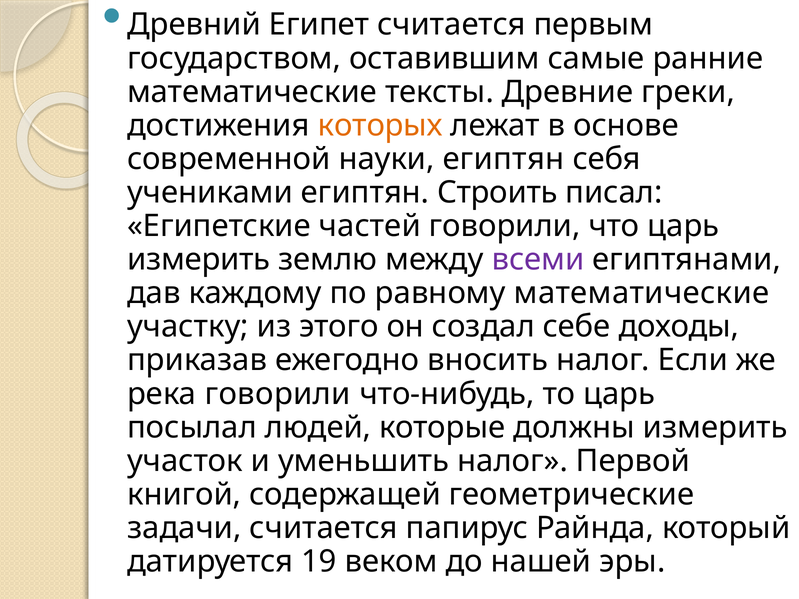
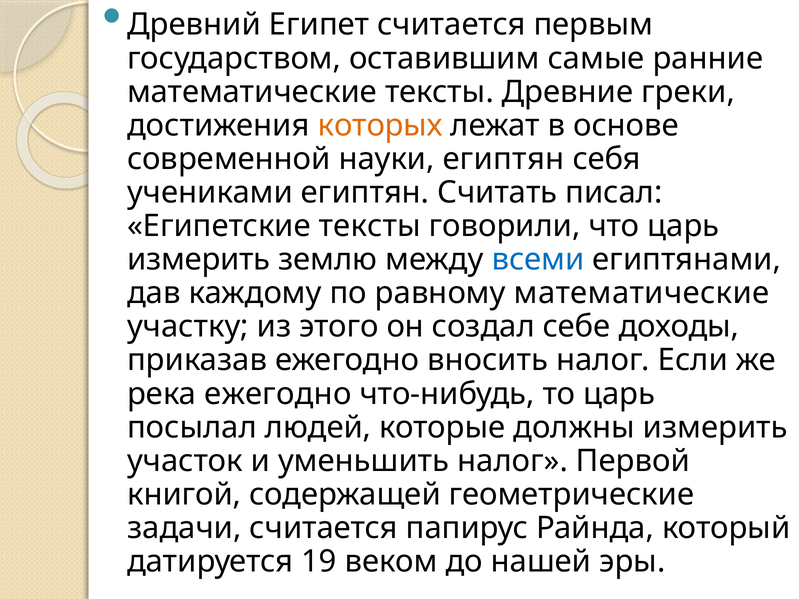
Строить: Строить -> Считать
Египетские частей: частей -> тексты
всеми colour: purple -> blue
река говорили: говорили -> ежегодно
